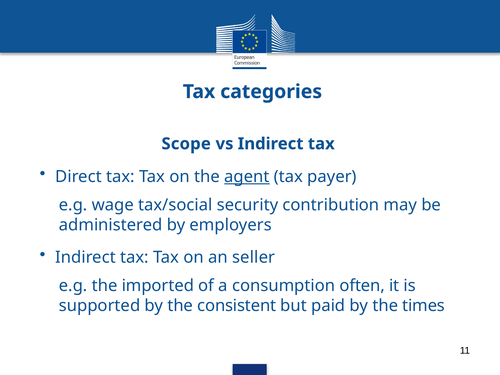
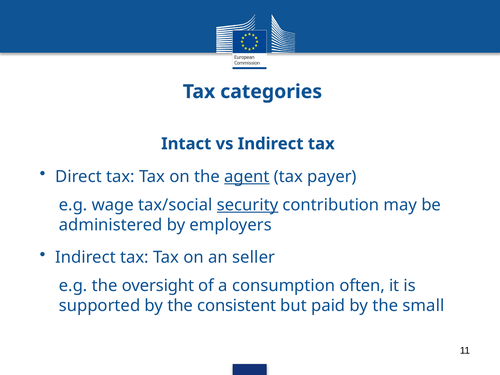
Scope: Scope -> Intact
security underline: none -> present
imported: imported -> oversight
times: times -> small
